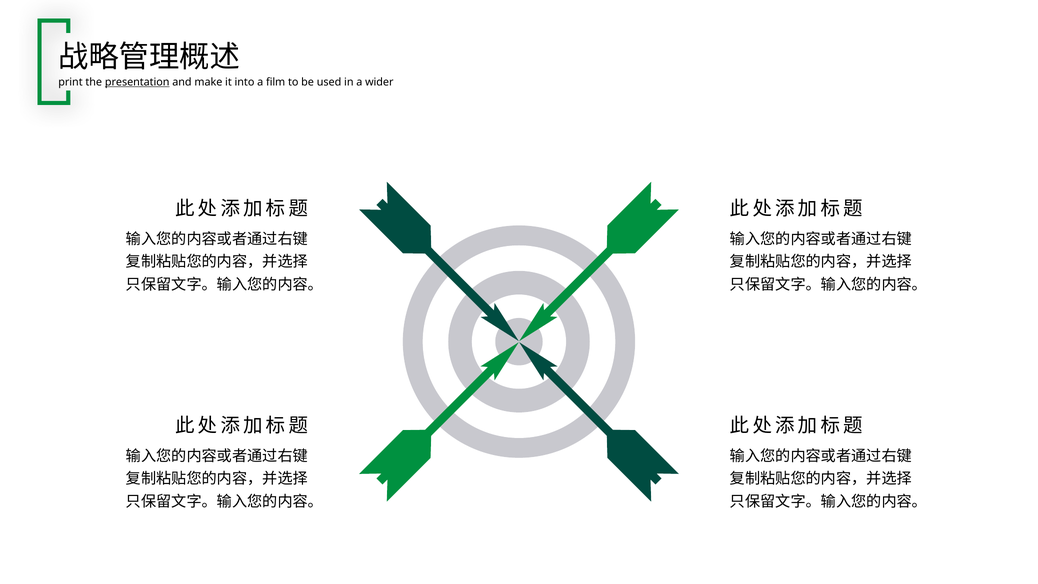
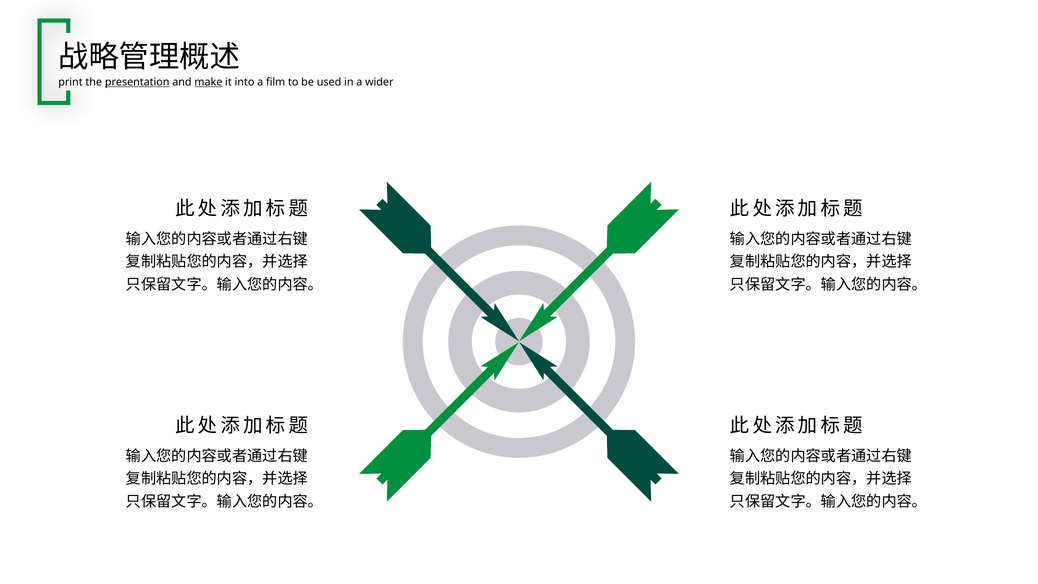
make underline: none -> present
